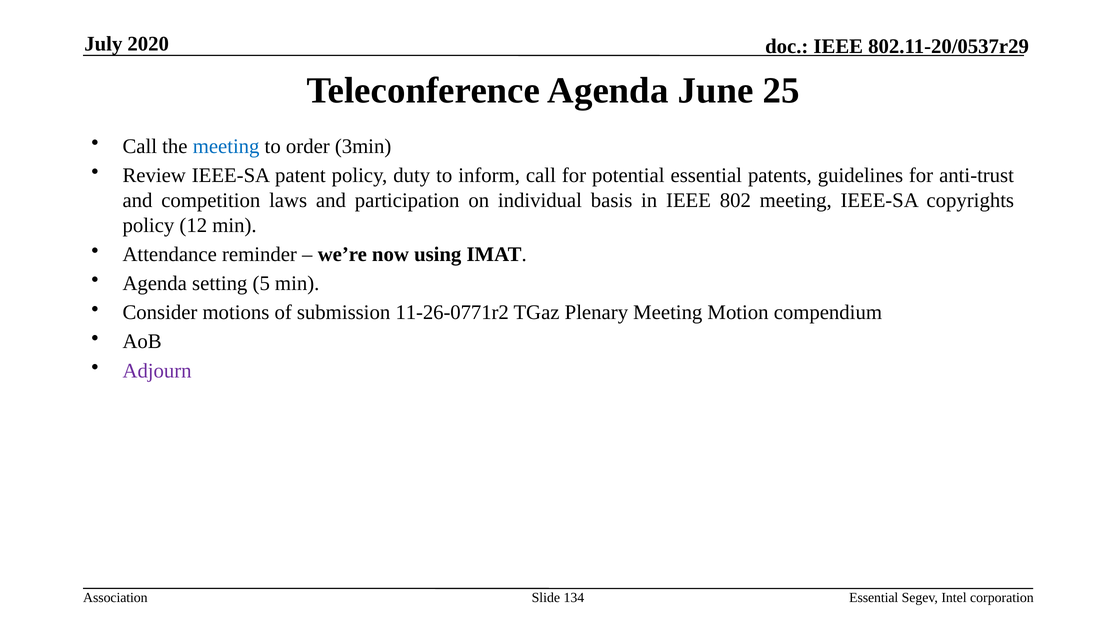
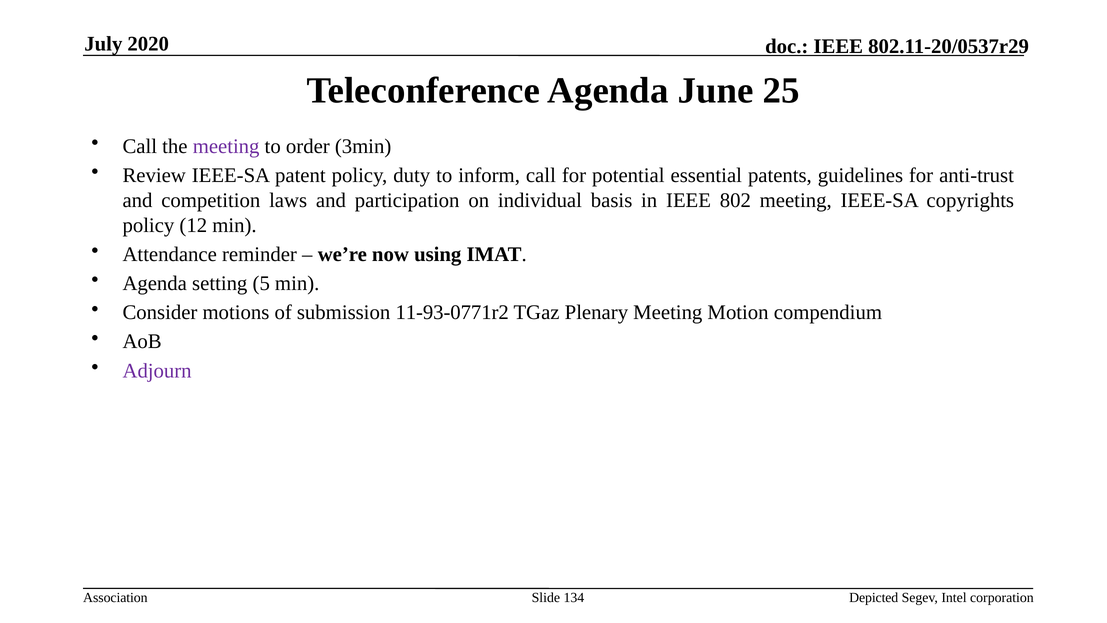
meeting at (226, 146) colour: blue -> purple
11-26-0771r2: 11-26-0771r2 -> 11-93-0771r2
Essential at (874, 597): Essential -> Depicted
